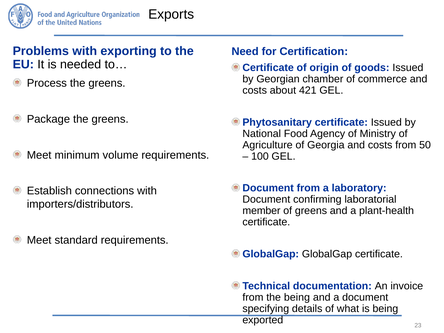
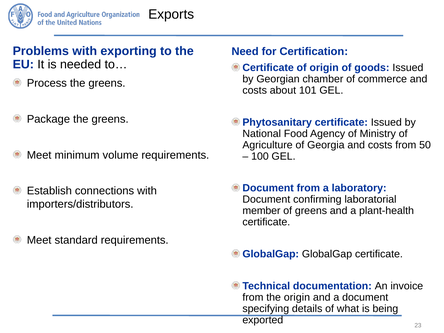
421: 421 -> 101
the being: being -> origin
